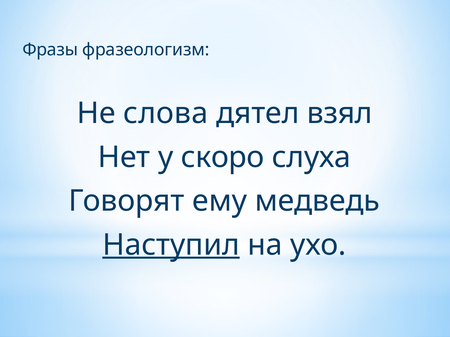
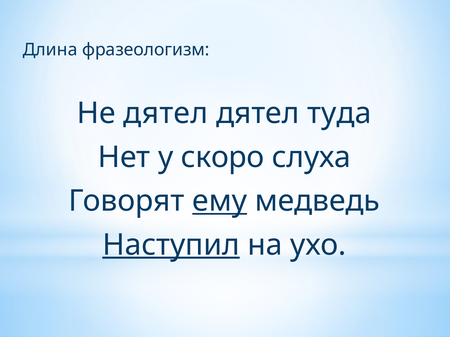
Фразы: Фразы -> Длина
Не слова: слова -> дятел
взял: взял -> туда
ему underline: none -> present
